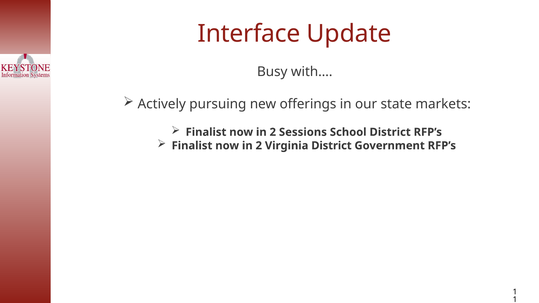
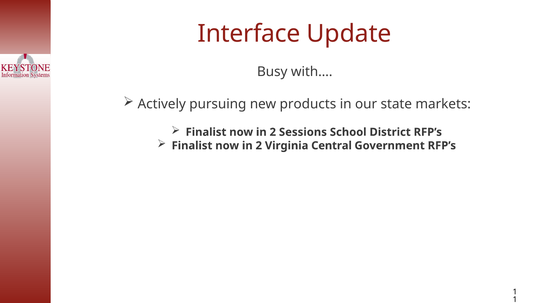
offerings: offerings -> products
Virginia District: District -> Central
